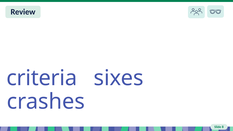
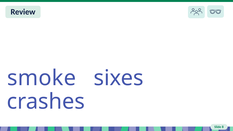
criteria: criteria -> smoke
